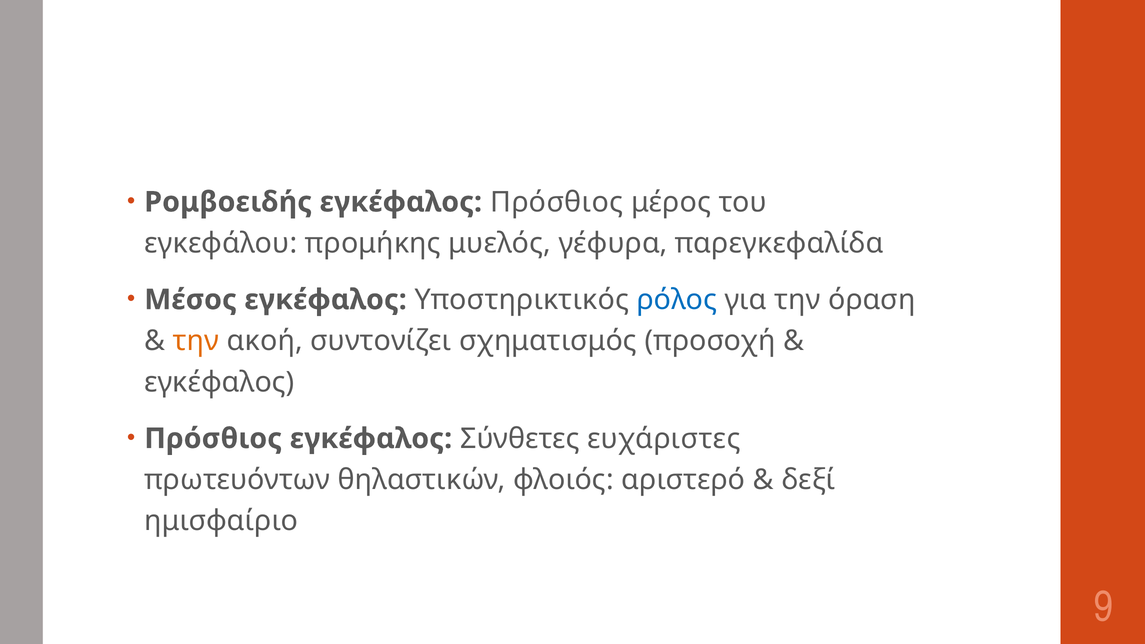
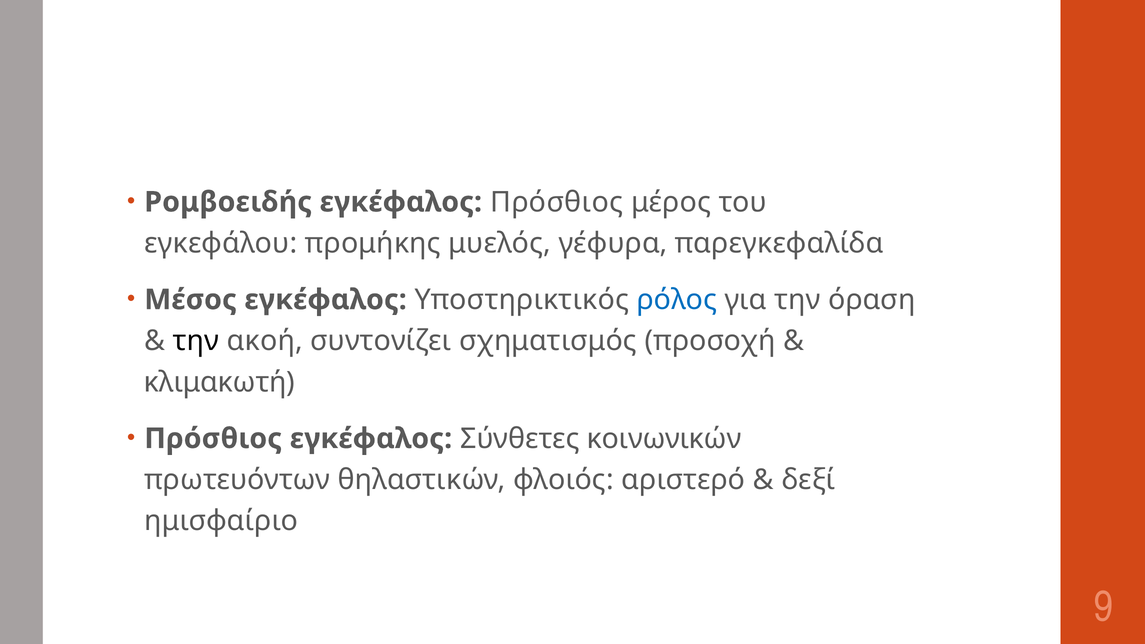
την at (196, 341) colour: orange -> black
εγκέφαλος at (219, 382): εγκέφαλος -> κλιμακωτή
ευχάριστες: ευχάριστες -> κοινωνικών
